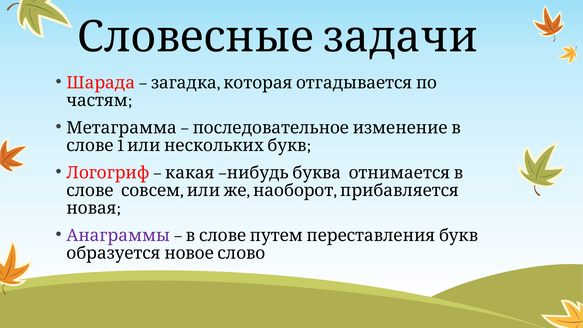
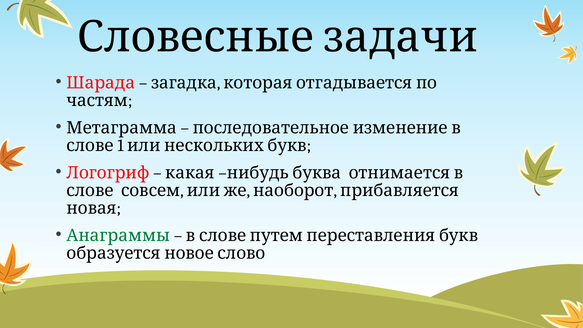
Анаграммы colour: purple -> green
